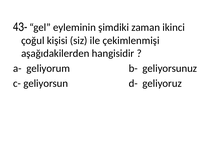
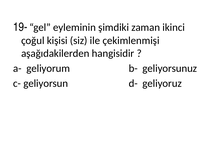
43-: 43- -> 19-
